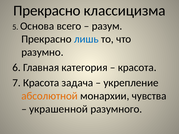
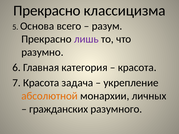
лишь colour: blue -> purple
чувства: чувства -> личных
украшенной: украшенной -> гражданских
